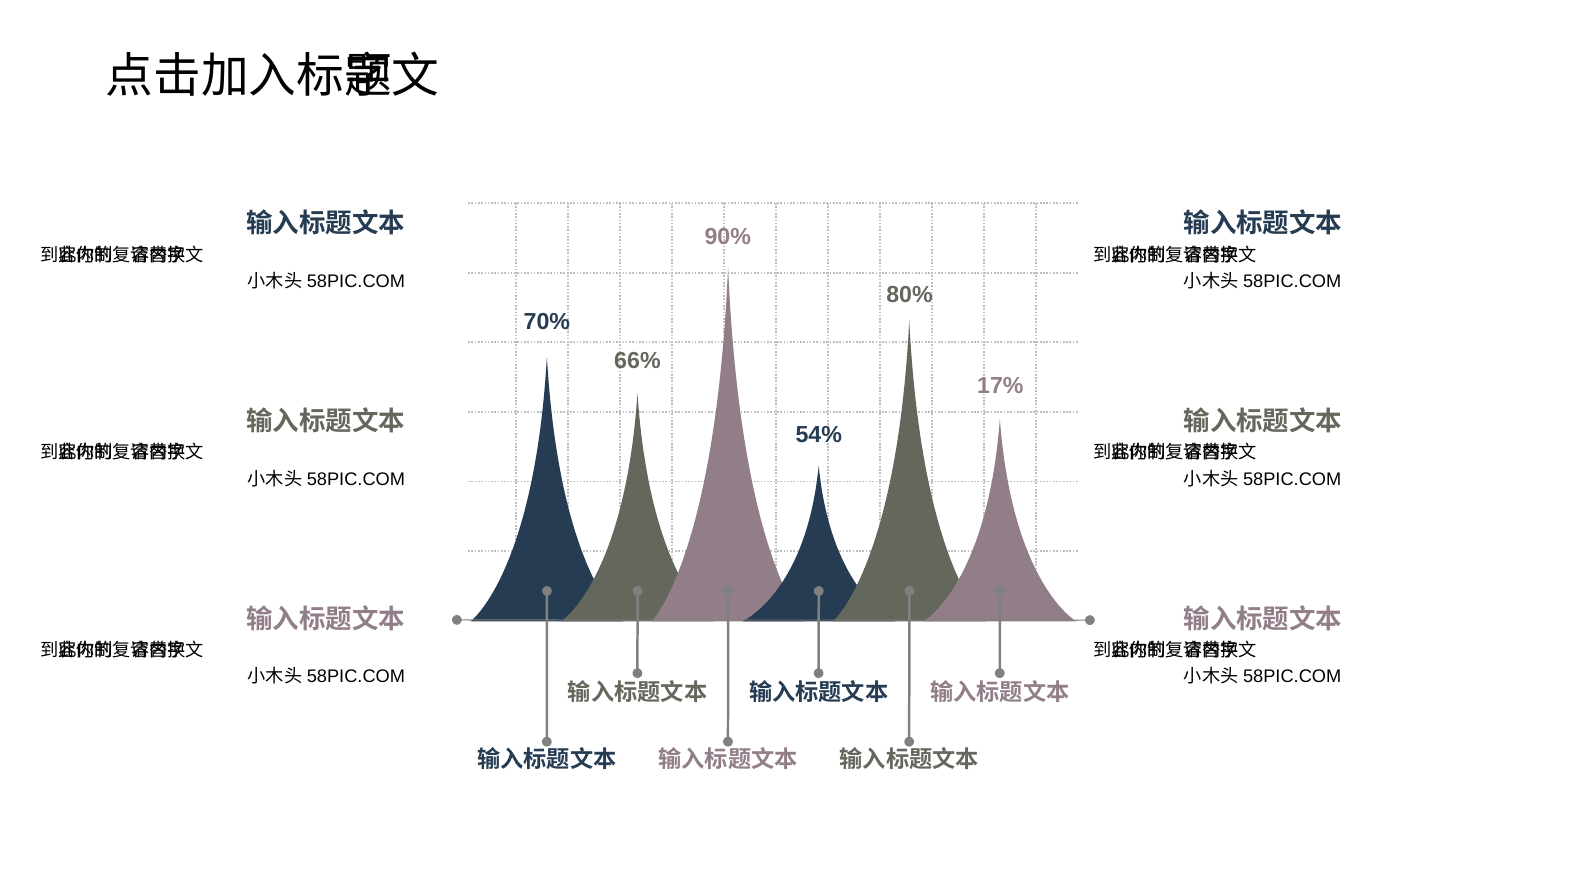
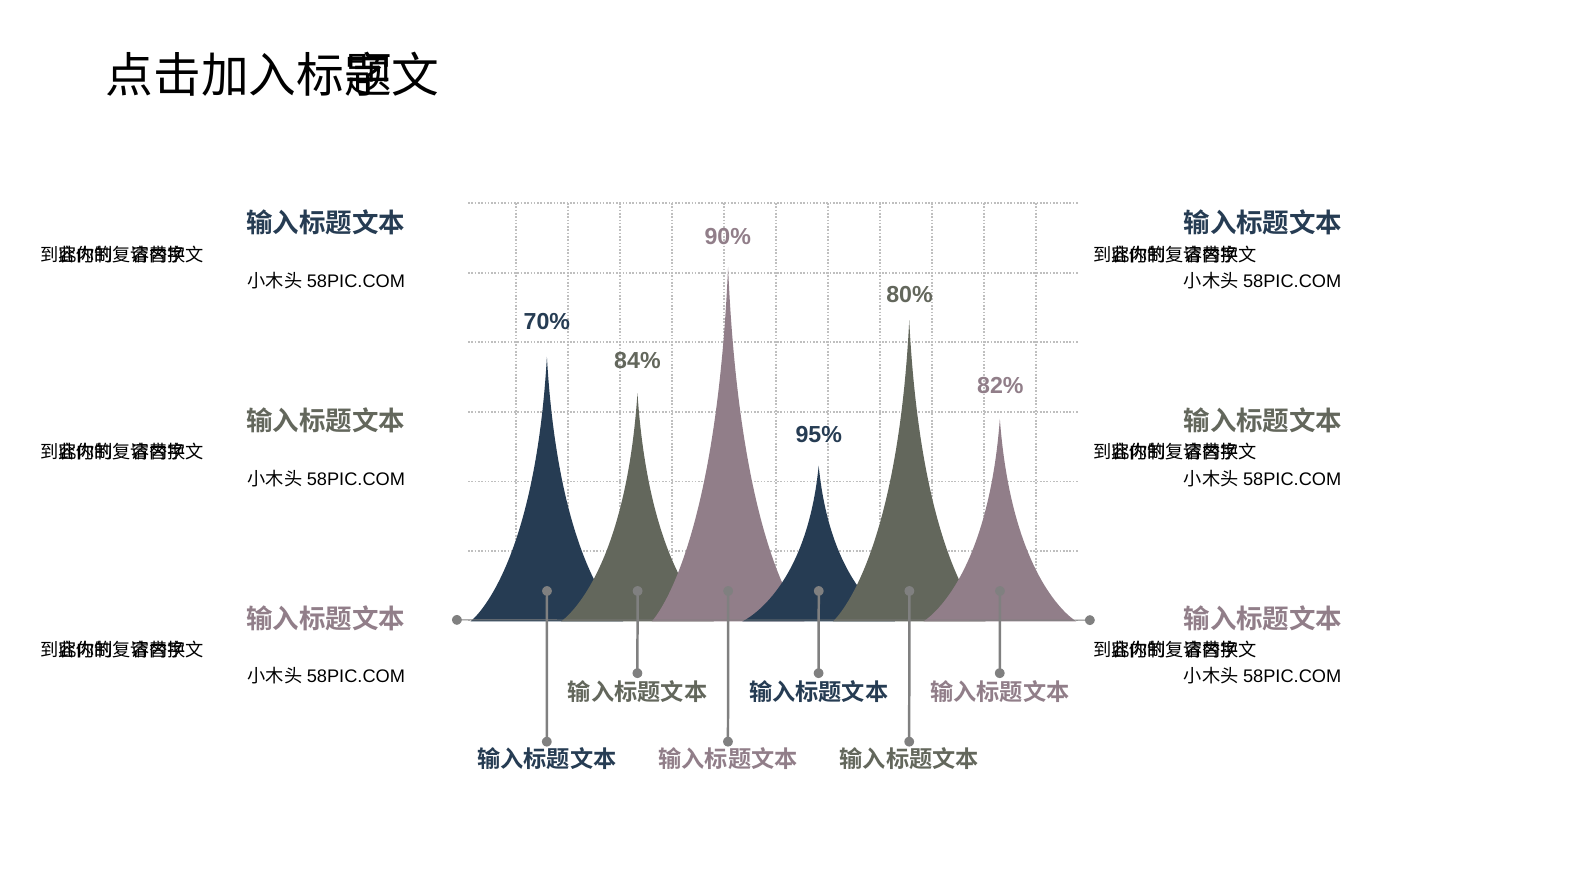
66%: 66% -> 84%
17%: 17% -> 82%
54%: 54% -> 95%
